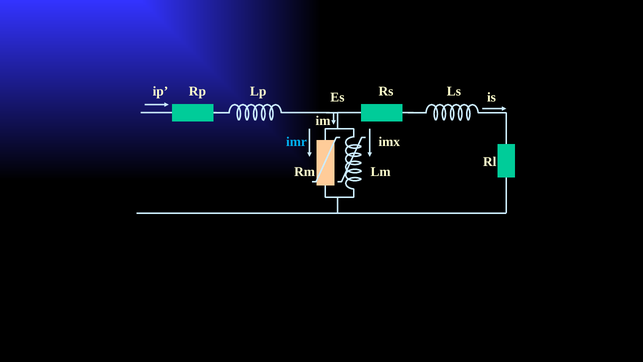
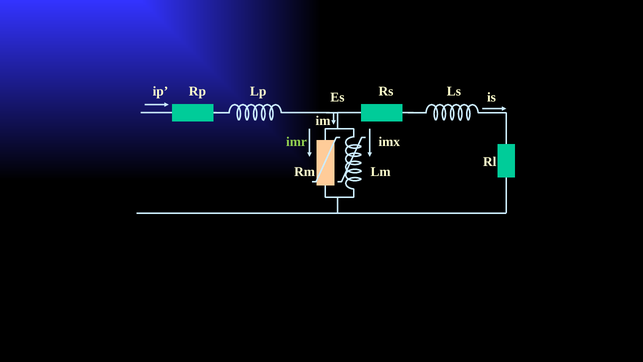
imr colour: light blue -> light green
